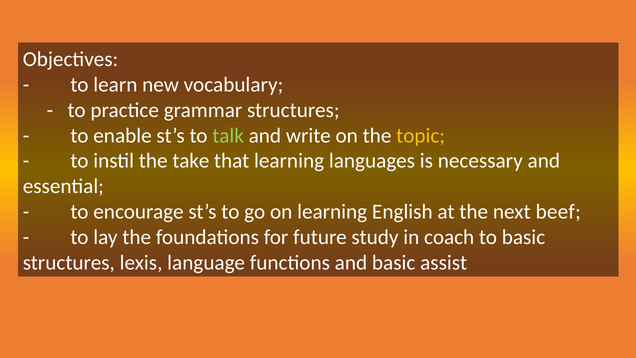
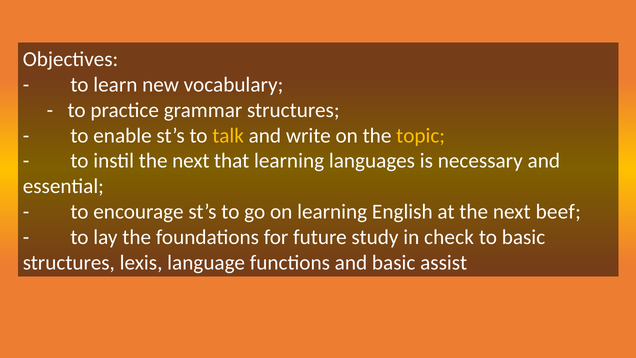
talk colour: light green -> yellow
instil the take: take -> next
coach: coach -> check
